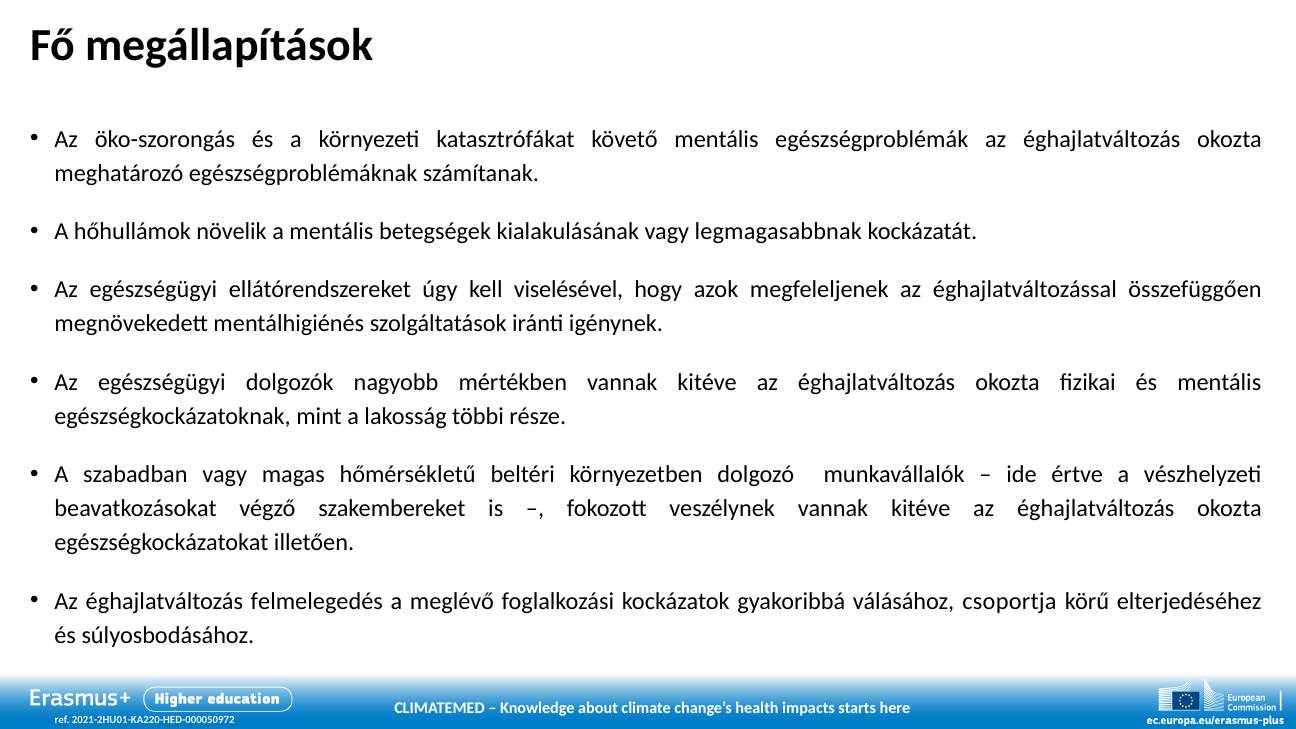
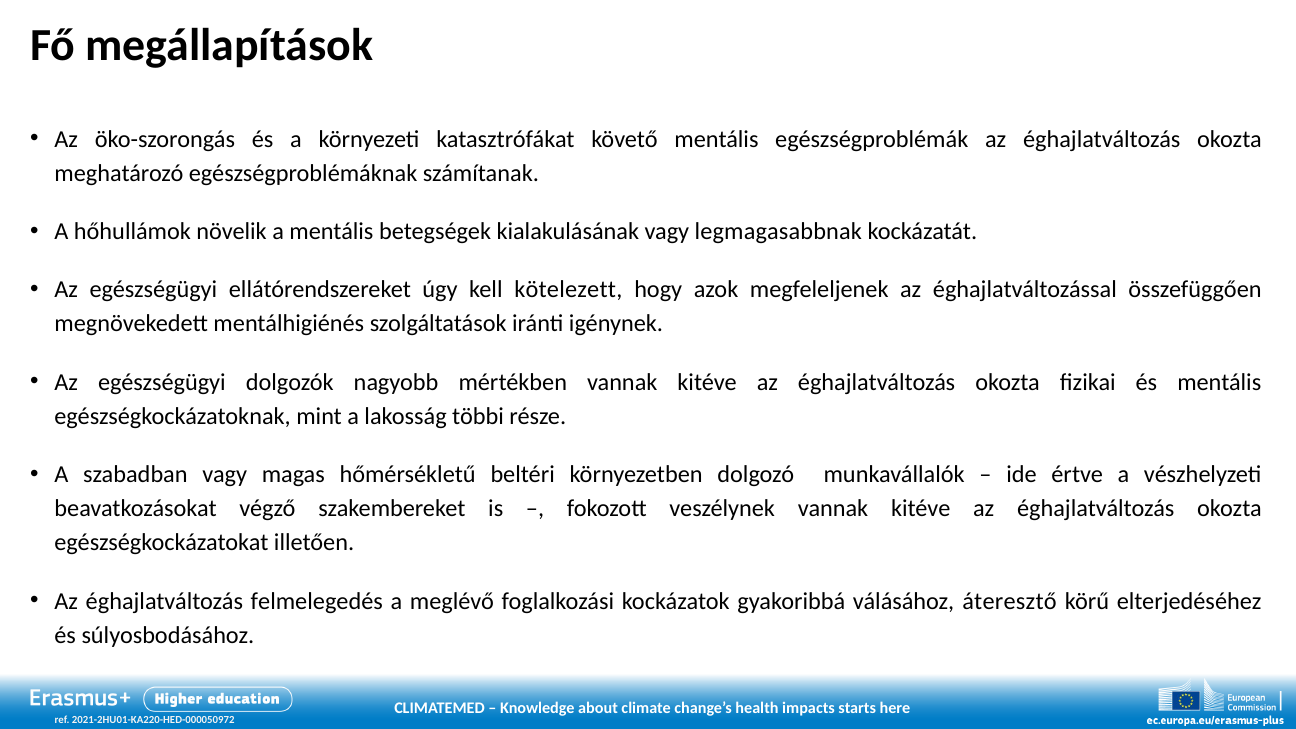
viselésével: viselésével -> kötelezett
csoportja: csoportja -> áteresztő
